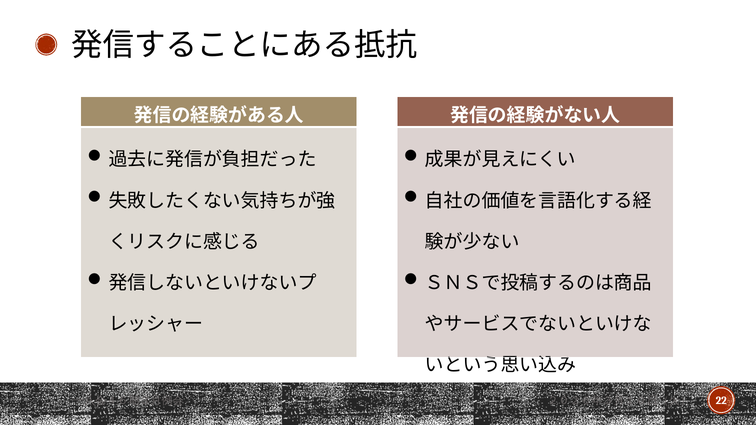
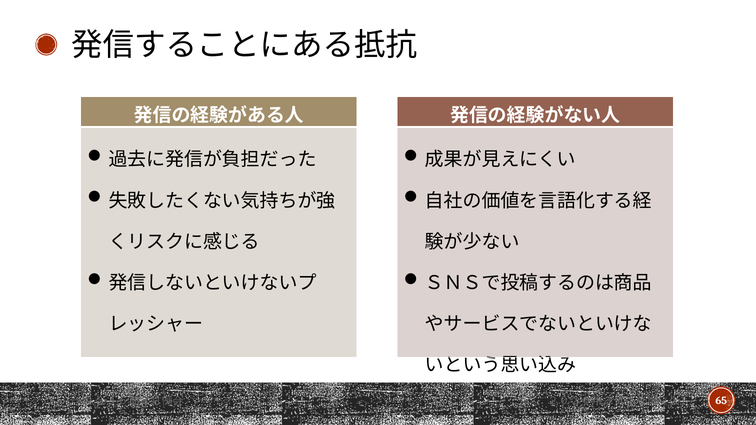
22: 22 -> 65
